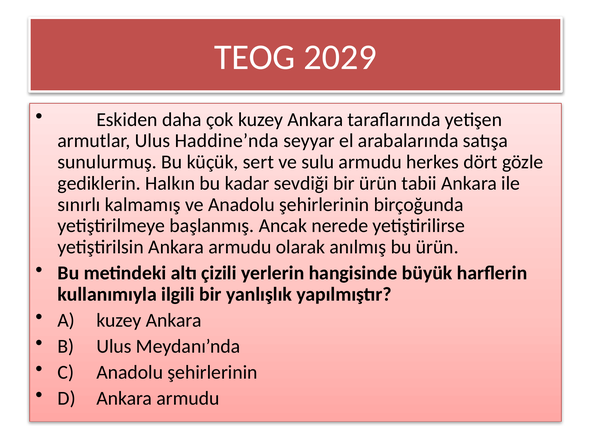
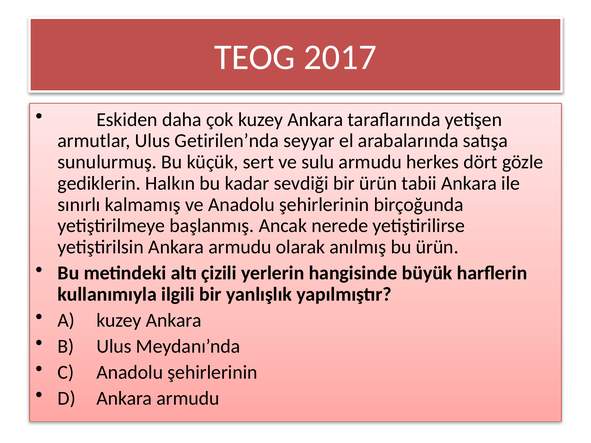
2029: 2029 -> 2017
Haddine’nda: Haddine’nda -> Getirilen’nda
